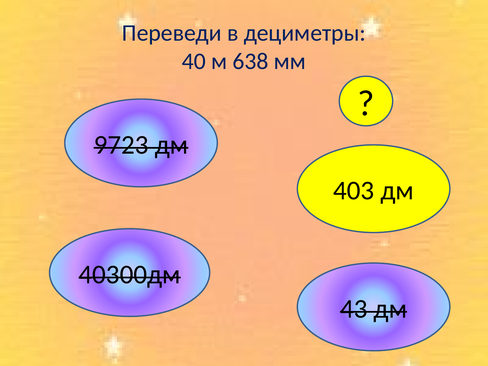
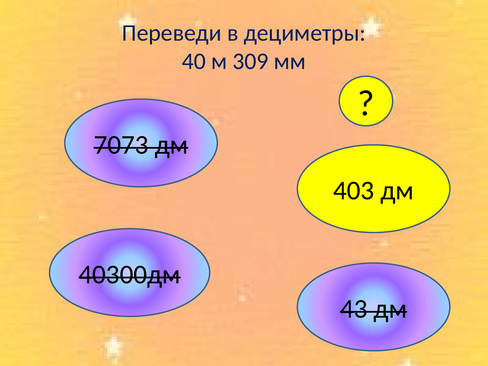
638: 638 -> 309
9723: 9723 -> 7073
